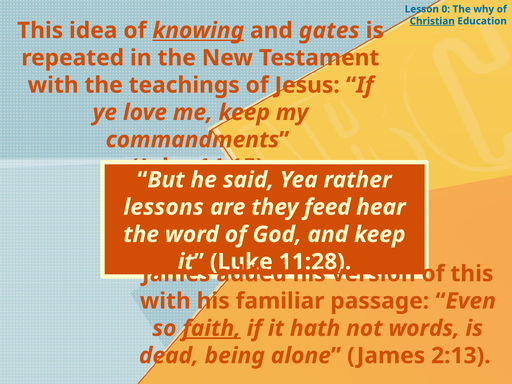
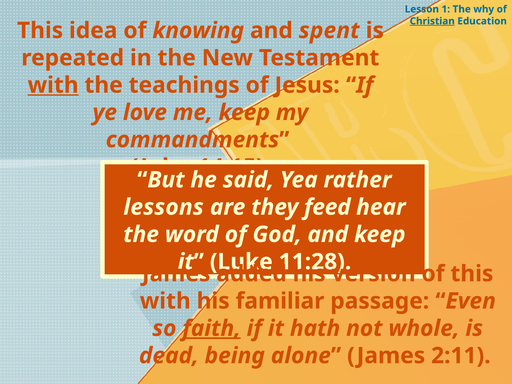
0: 0 -> 1
knowing underline: present -> none
gates: gates -> spent
with at (53, 85) underline: none -> present
words: words -> whole
2:13: 2:13 -> 2:11
